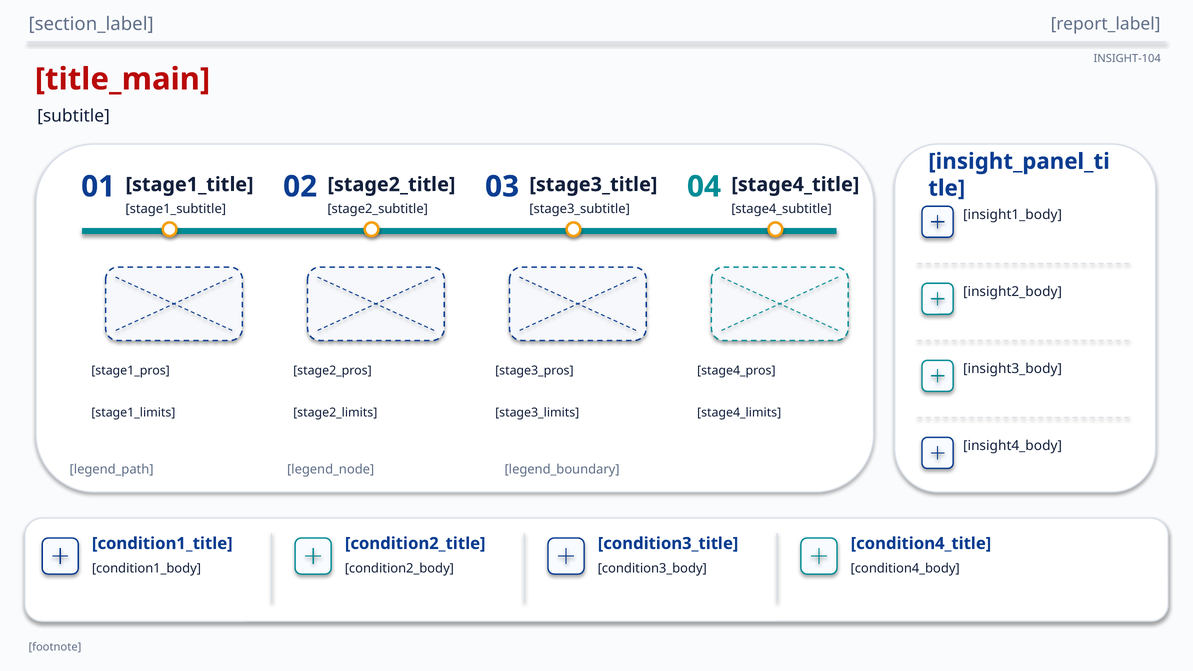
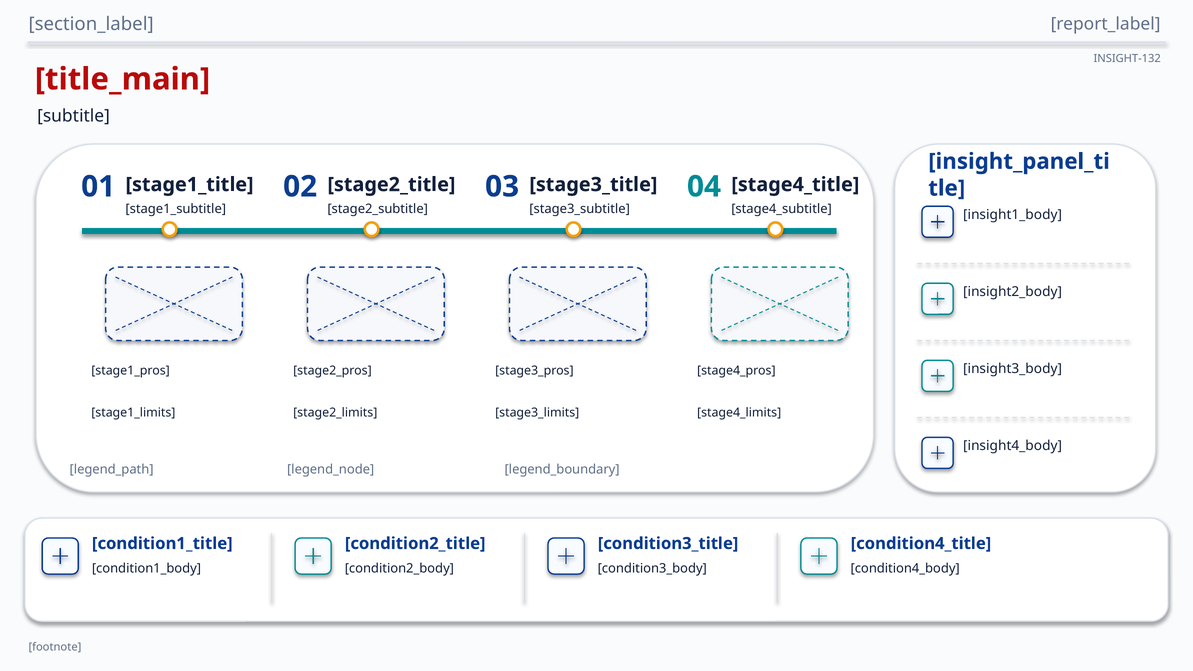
INSIGHT-104: INSIGHT-104 -> INSIGHT-132
